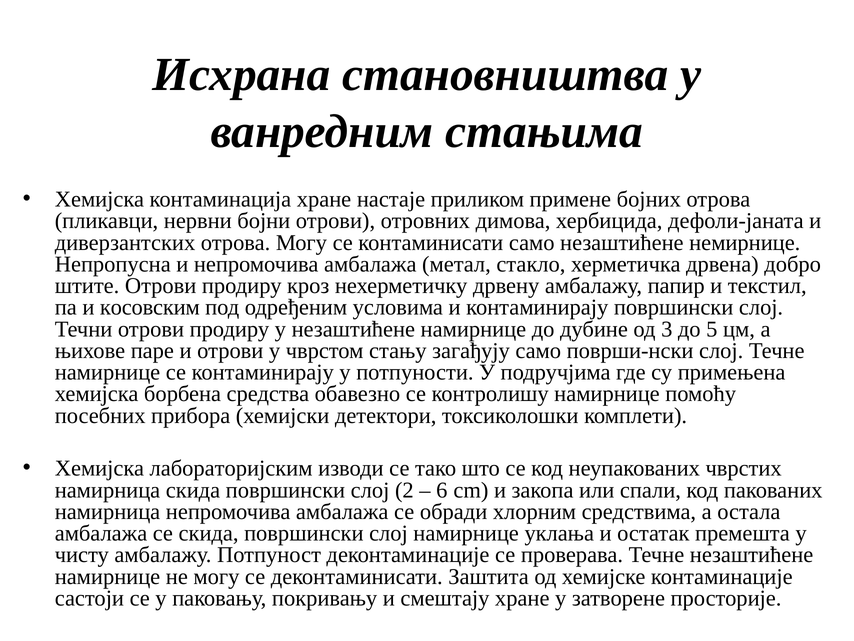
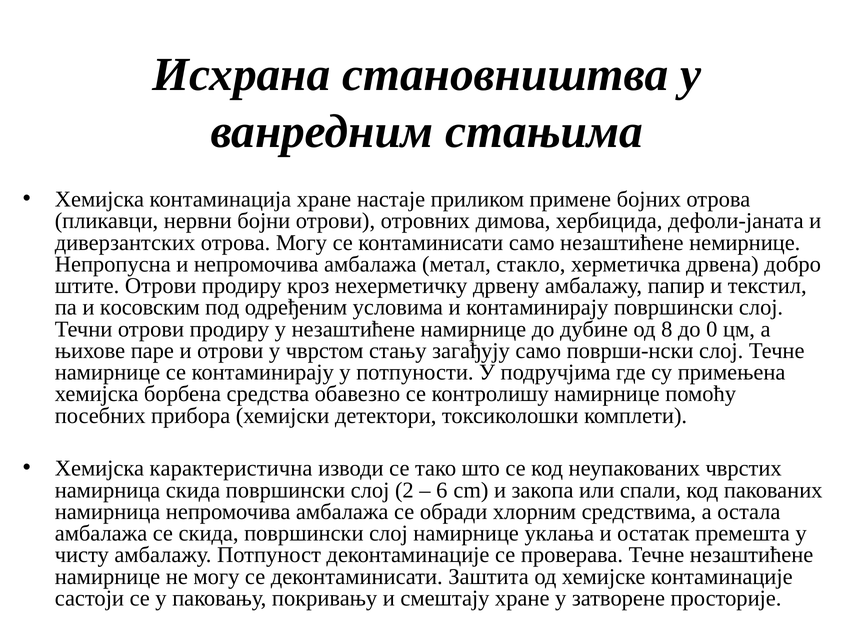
3: 3 -> 8
5: 5 -> 0
лабораторијским: лабораторијским -> карактеристична
